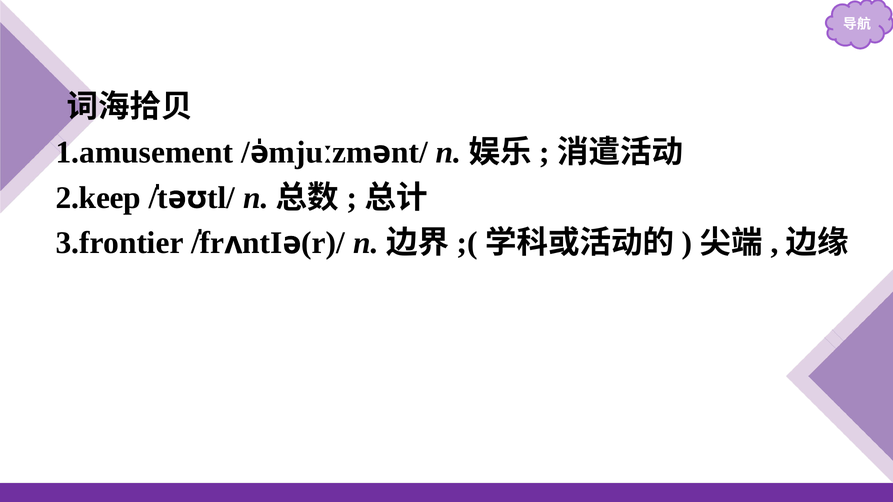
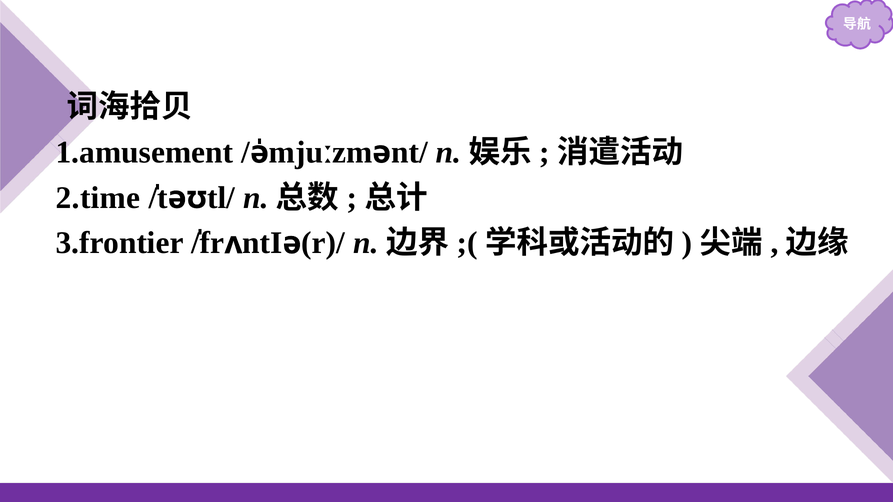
2.keep: 2.keep -> 2.time
